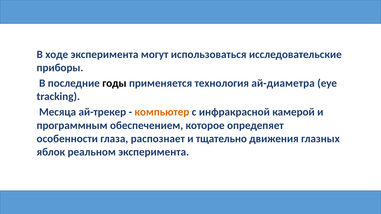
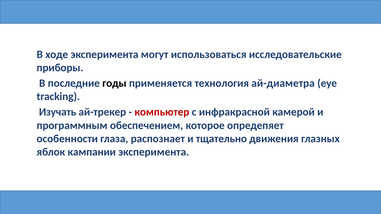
Месяца: Месяца -> Изучать
компьютер colour: orange -> red
реальном: реальном -> кампании
